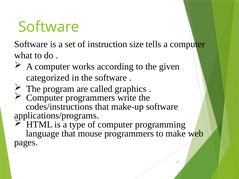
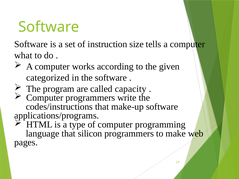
graphics: graphics -> capacity
mouse: mouse -> silicon
